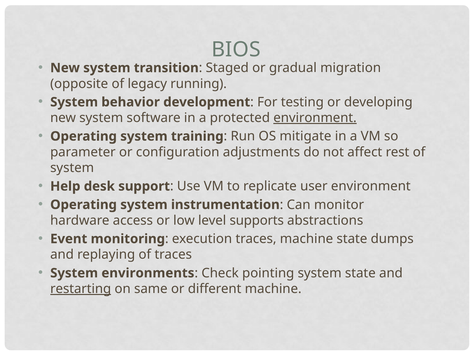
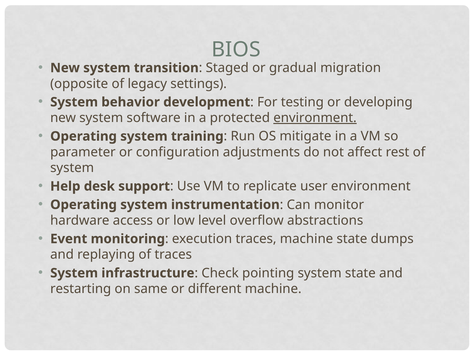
running: running -> settings
supports: supports -> overflow
environments: environments -> infrastructure
restarting underline: present -> none
